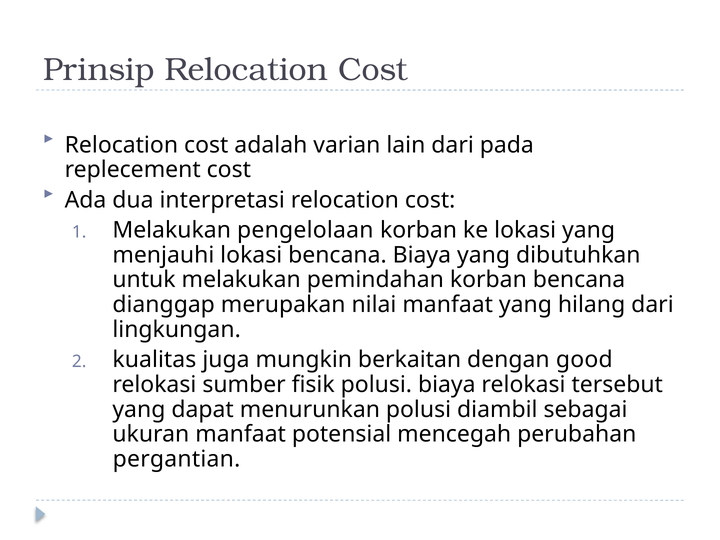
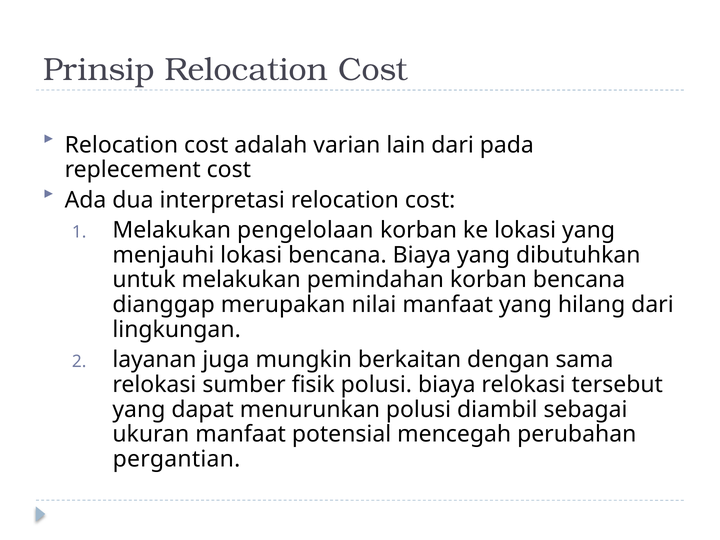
kualitas: kualitas -> layanan
good: good -> sama
